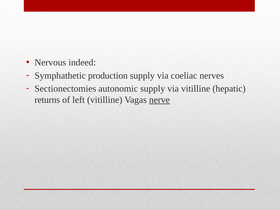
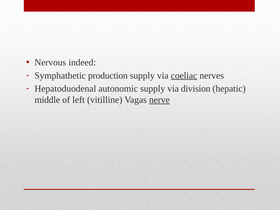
coeliac underline: none -> present
Sectionectomies: Sectionectomies -> Hepatoduodenal
via vitilline: vitilline -> division
returns: returns -> middle
